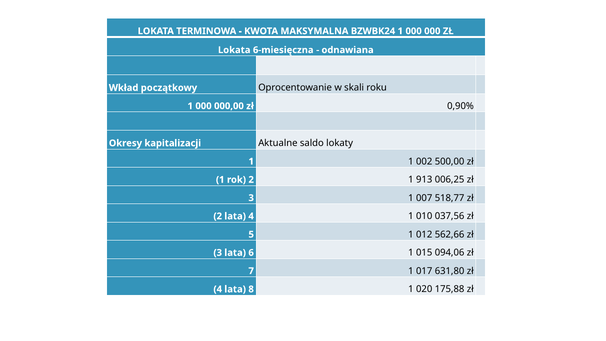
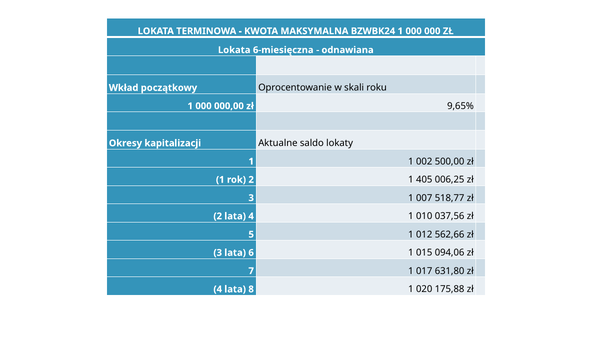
0,90%: 0,90% -> 9,65%
913: 913 -> 405
